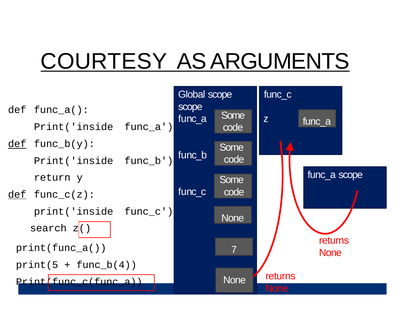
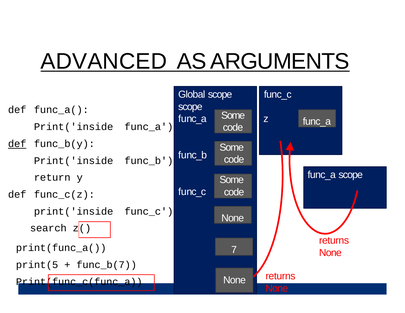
COURTESY: COURTESY -> ADVANCED
def at (17, 194) underline: present -> none
func_b(4: func_b(4 -> func_b(7
